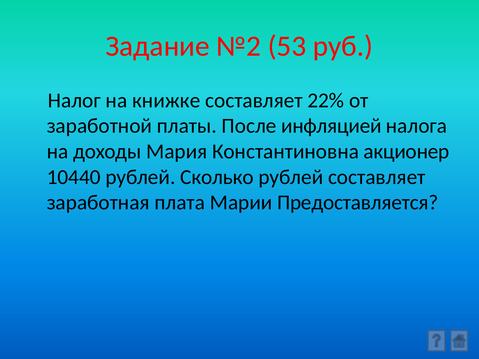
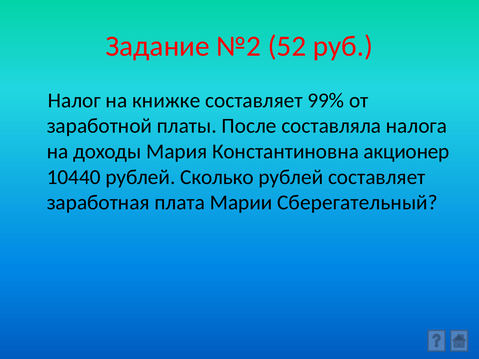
53: 53 -> 52
22%: 22% -> 99%
инфляцией: инфляцией -> составляла
Предоставляется: Предоставляется -> Сберегательный
